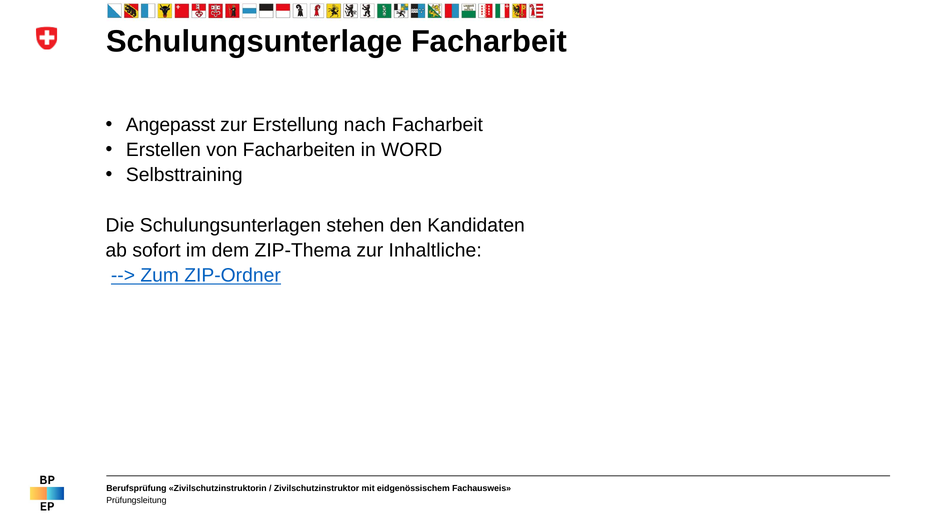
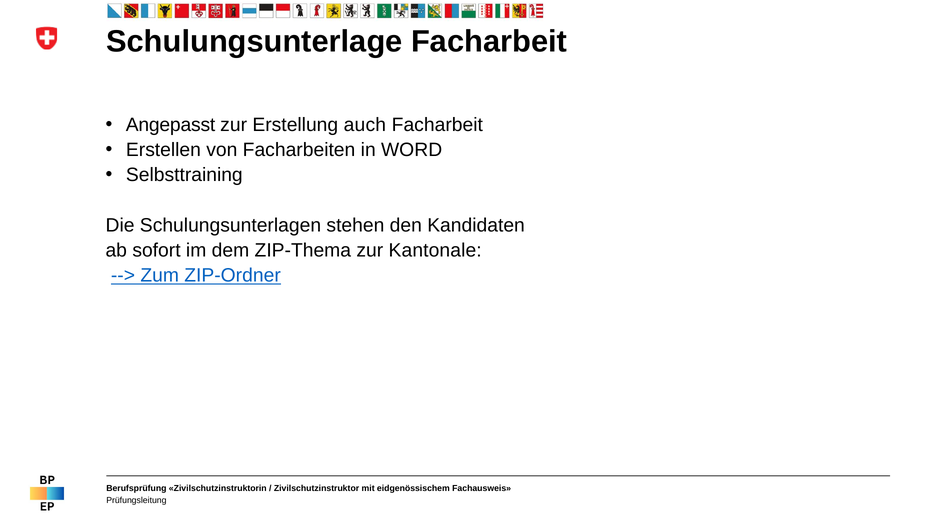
nach: nach -> auch
Inhaltliche: Inhaltliche -> Kantonale
